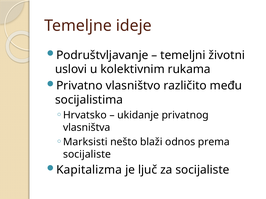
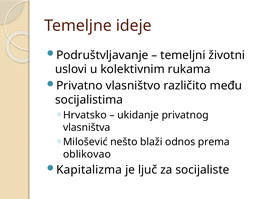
Marksisti: Marksisti -> Milošević
socijaliste at (87, 155): socijaliste -> oblikovao
